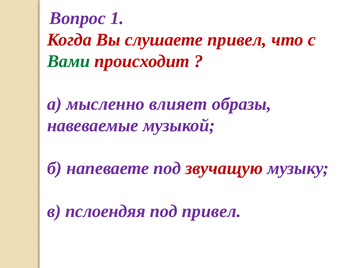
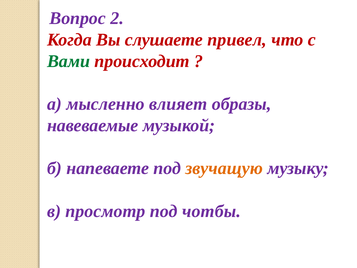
1: 1 -> 2
звучащую colour: red -> orange
пслоендяя: пслоендяя -> просмотр
под привел: привел -> чотбы
